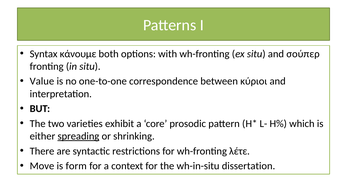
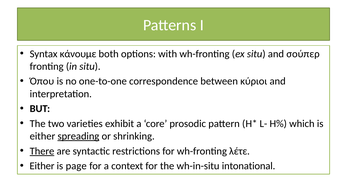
Value: Value -> Όπου
There underline: none -> present
Move at (42, 166): Move -> Either
form: form -> page
dissertation: dissertation -> intonational
